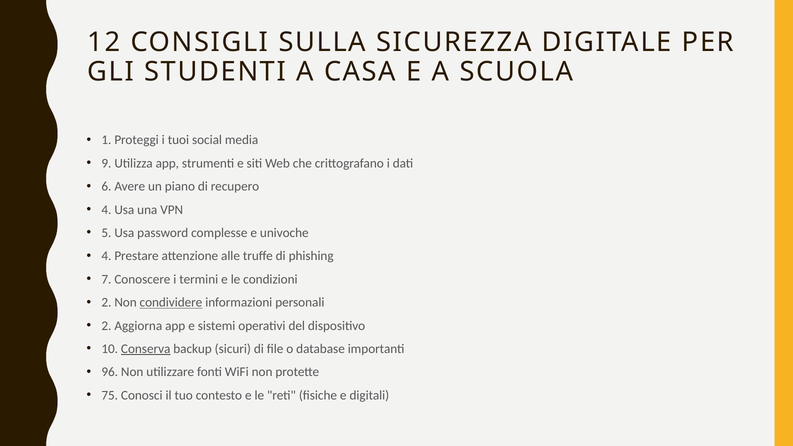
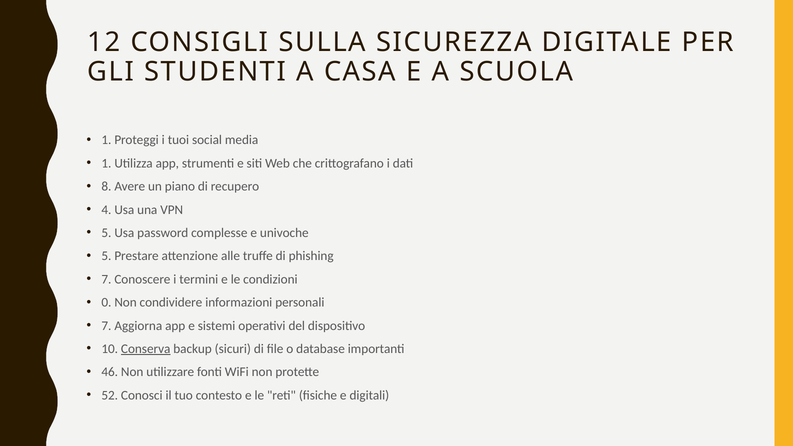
9 at (106, 163): 9 -> 1
6: 6 -> 8
4 at (106, 256): 4 -> 5
2 at (106, 303): 2 -> 0
condividere underline: present -> none
2 at (106, 326): 2 -> 7
96: 96 -> 46
75: 75 -> 52
